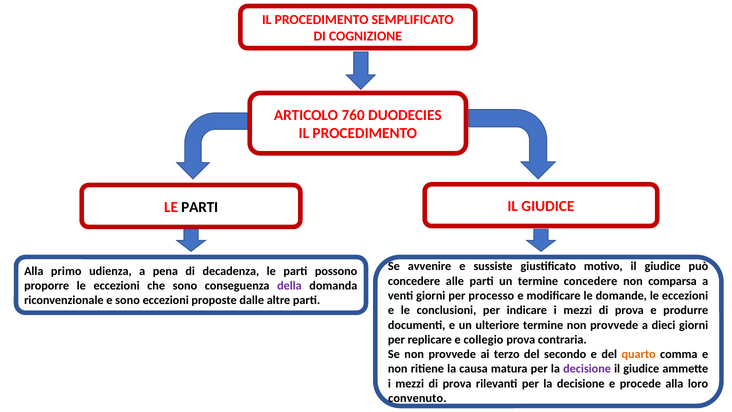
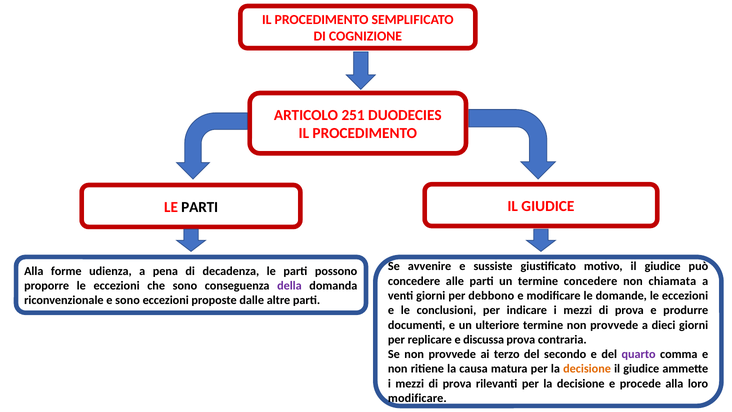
760: 760 -> 251
primo: primo -> forme
comparsa: comparsa -> chiamata
processo: processo -> debbono
collegio: collegio -> discussa
quarto colour: orange -> purple
decisione at (587, 369) colour: purple -> orange
convenuto at (417, 398): convenuto -> modificare
